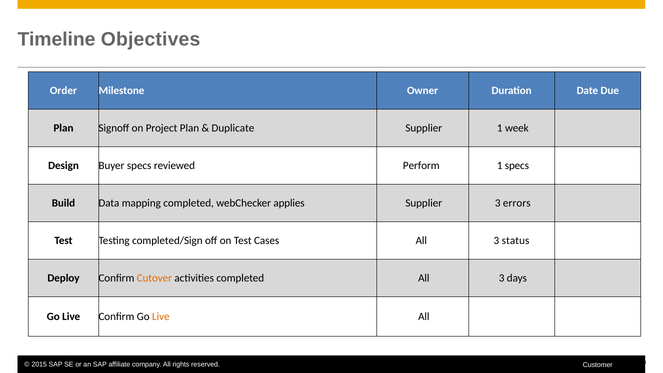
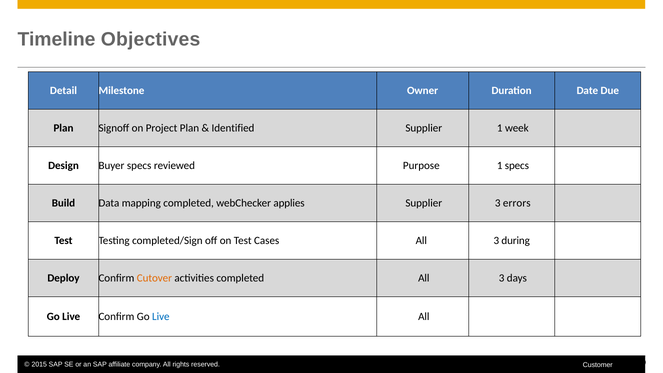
Order: Order -> Detail
Duplicate: Duplicate -> Identified
Perform: Perform -> Purpose
status: status -> during
Live at (161, 317) colour: orange -> blue
